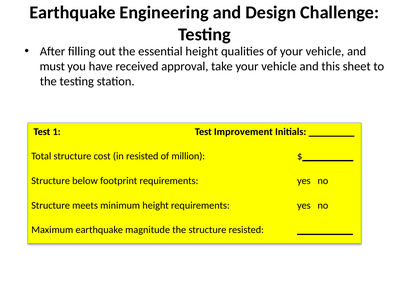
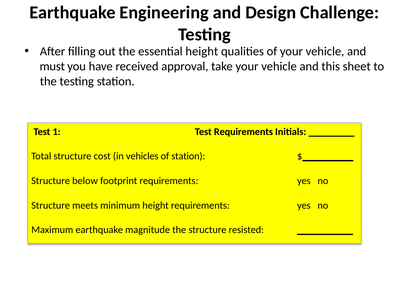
Test Improvement: Improvement -> Requirements
in resisted: resisted -> vehicles
of million: million -> station
